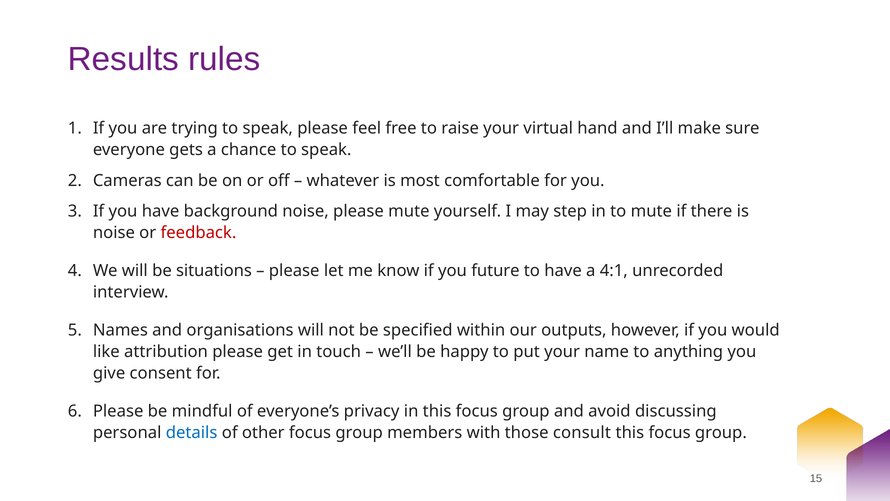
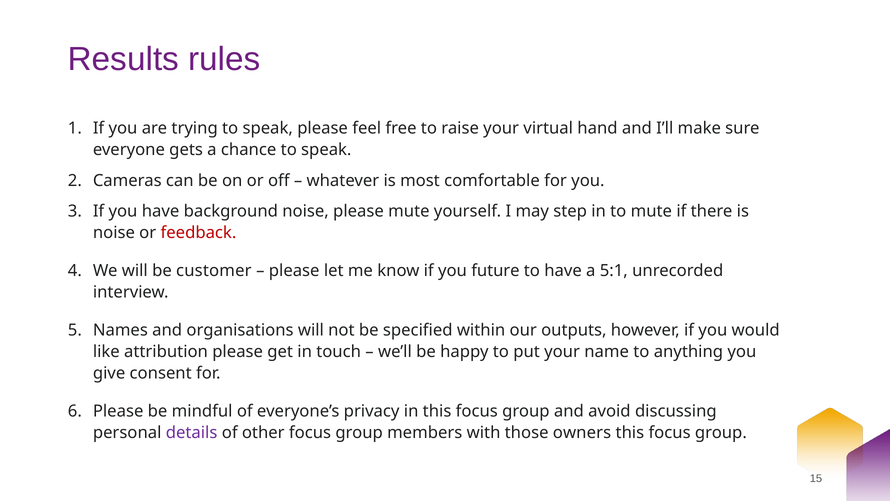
situations: situations -> customer
4:1: 4:1 -> 5:1
details colour: blue -> purple
consult: consult -> owners
